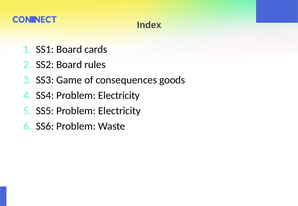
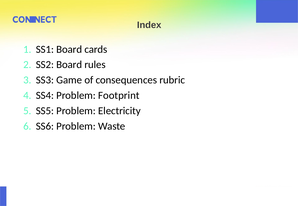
goods: goods -> rubric
SS4 Problem Electricity: Electricity -> Footprint
